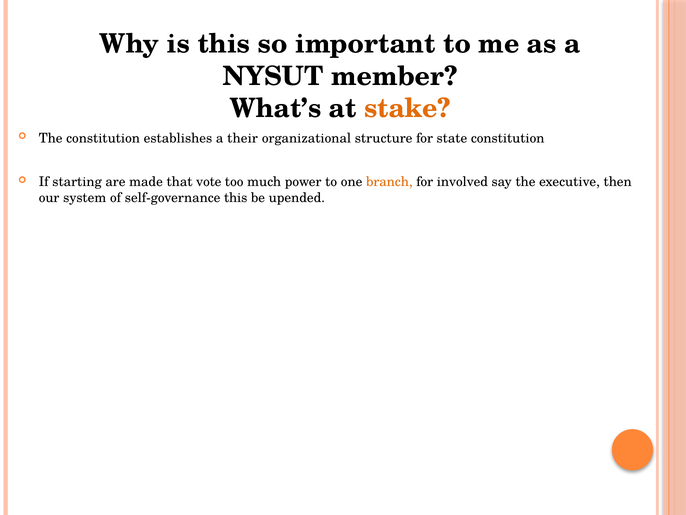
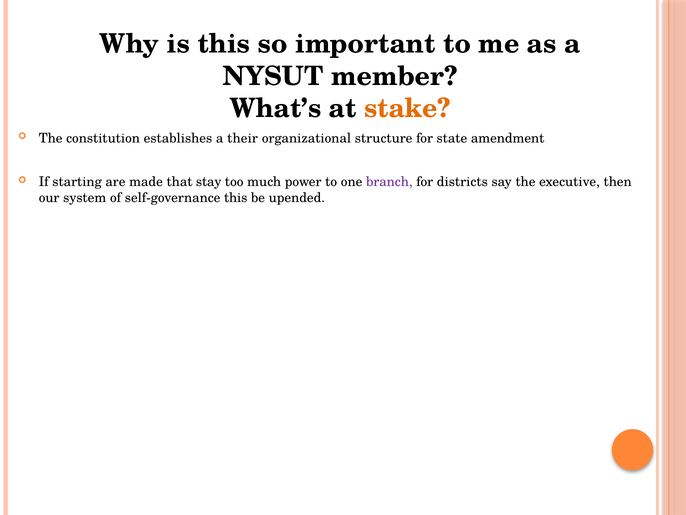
state constitution: constitution -> amendment
vote: vote -> stay
branch colour: orange -> purple
involved: involved -> districts
